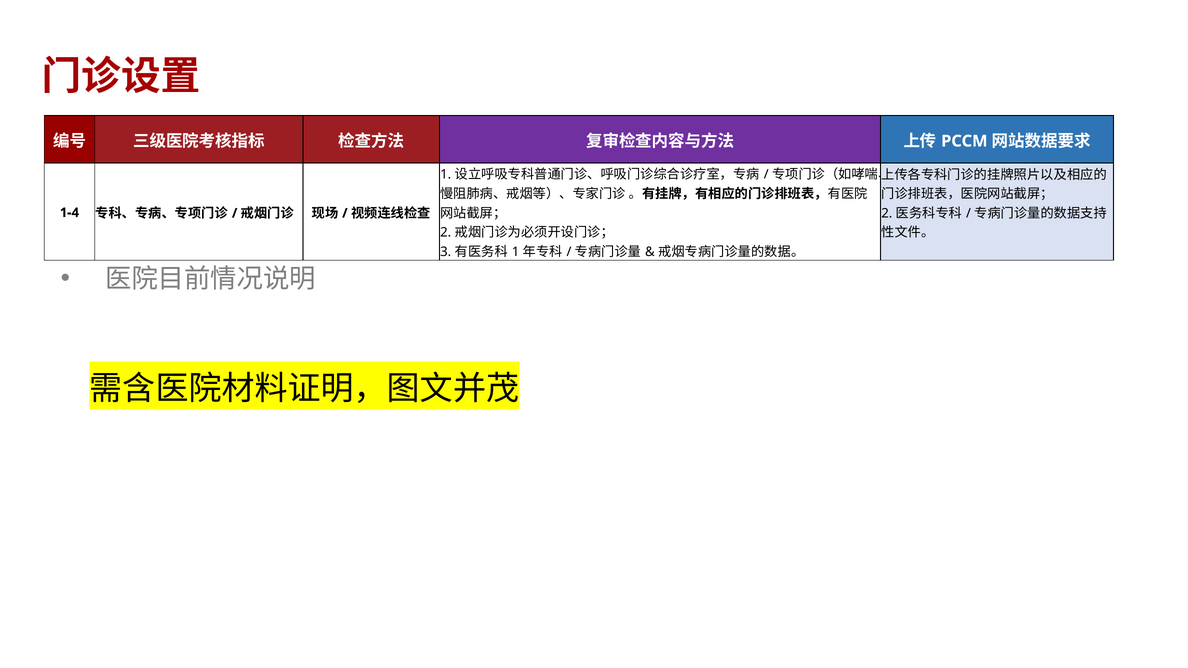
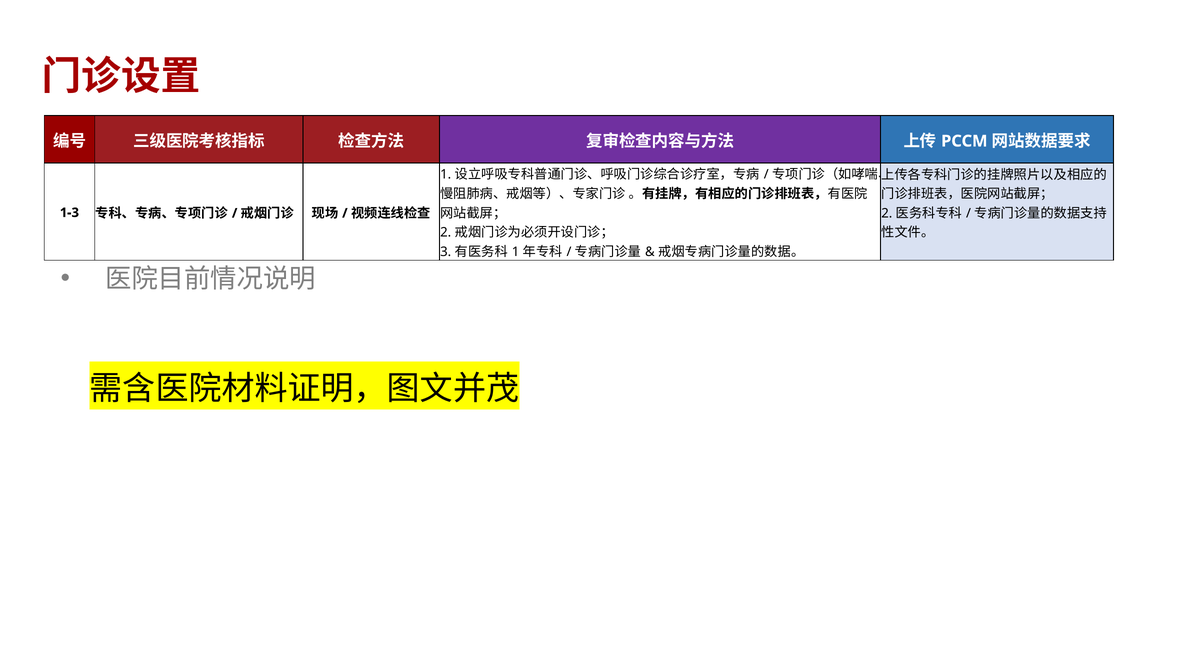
1-4: 1-4 -> 1-3
